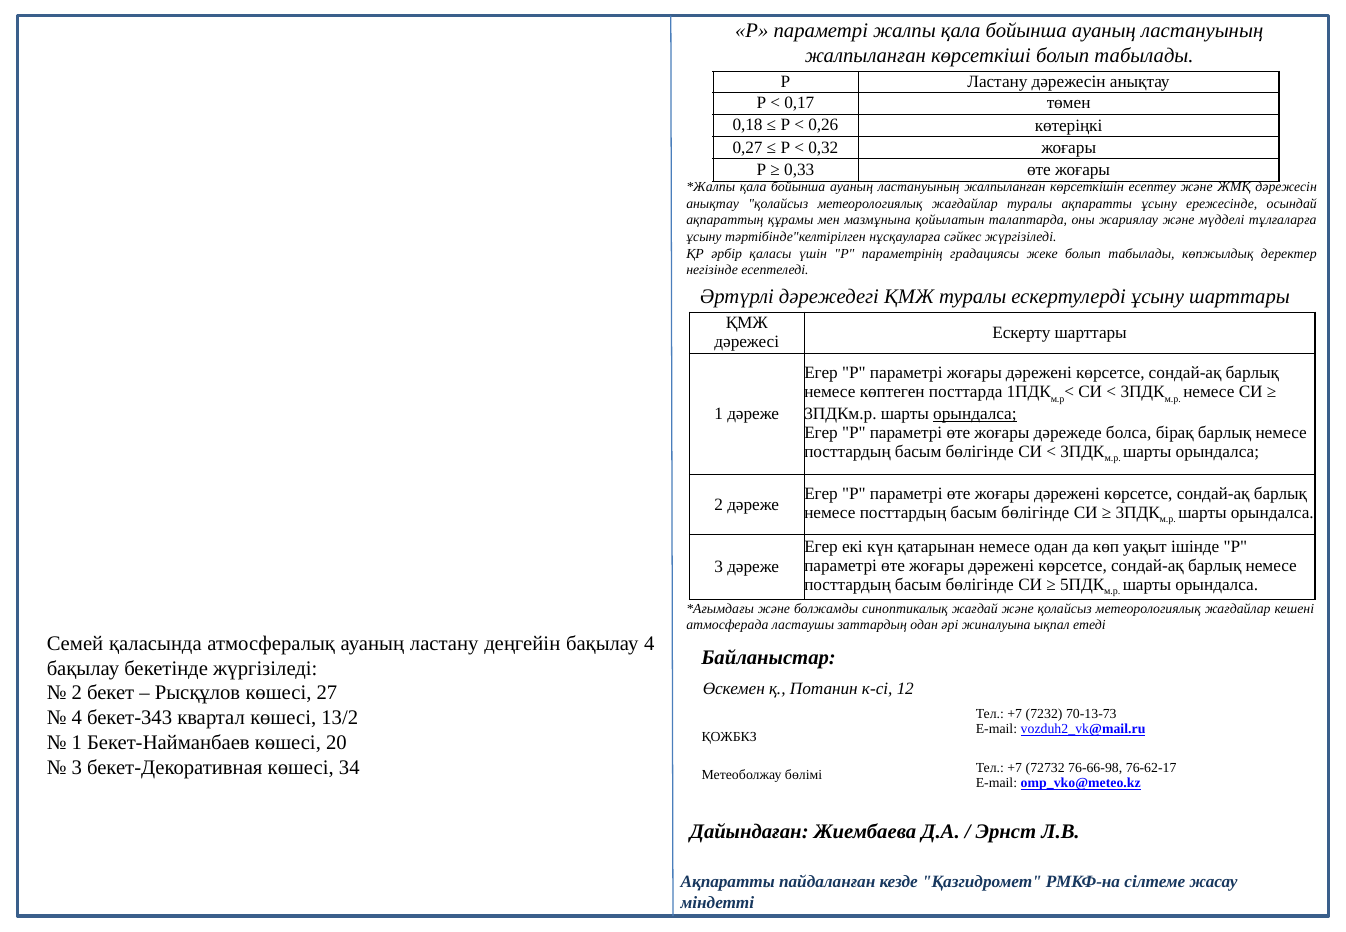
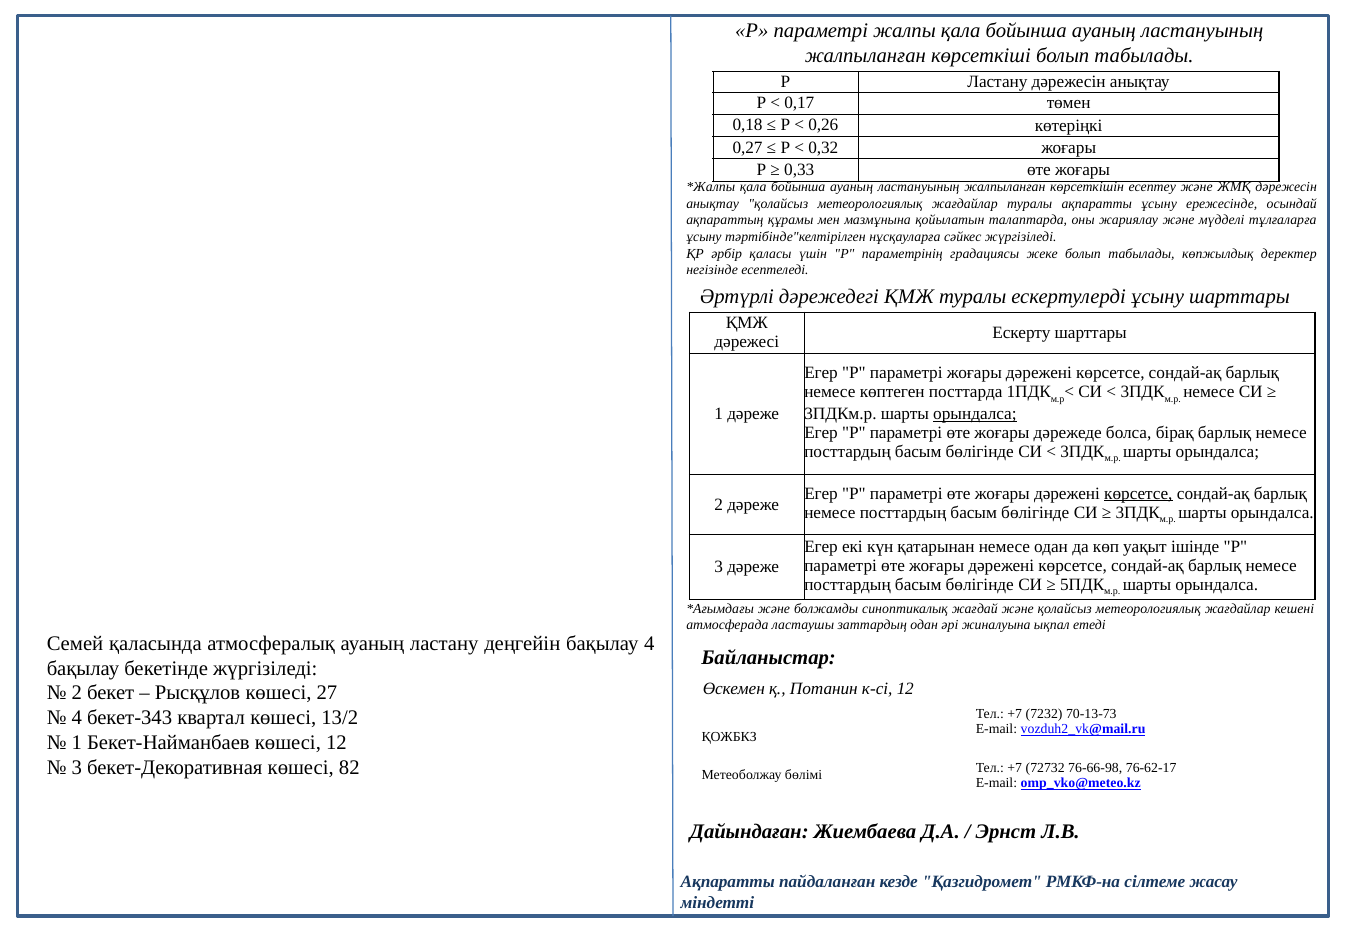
көрсетсе at (1138, 493) underline: none -> present
көшесі 20: 20 -> 12
34: 34 -> 82
